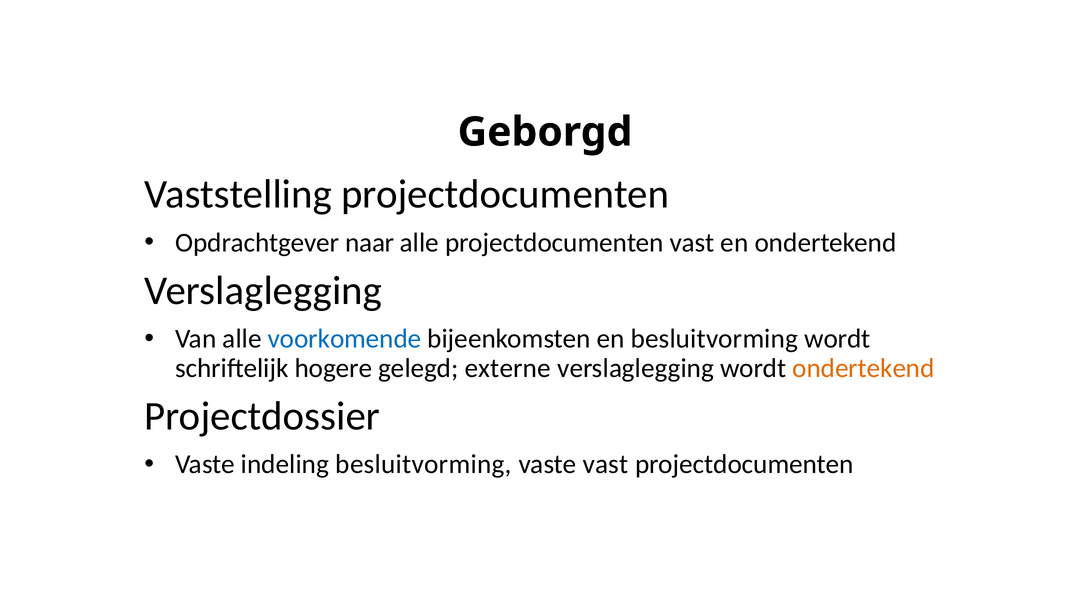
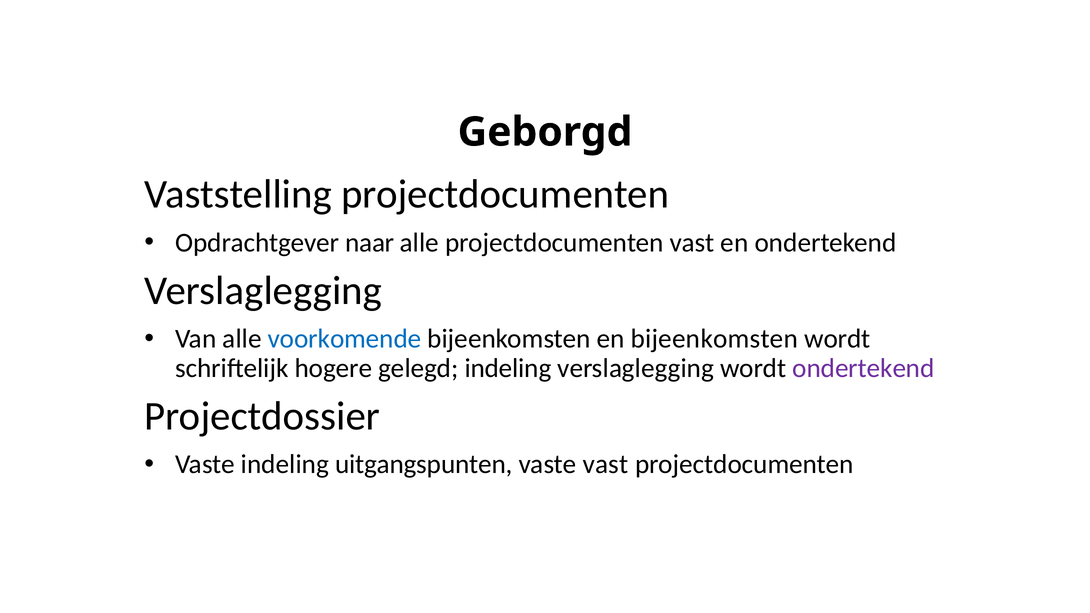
en besluitvorming: besluitvorming -> bijeenkomsten
gelegd externe: externe -> indeling
ondertekend at (863, 368) colour: orange -> purple
indeling besluitvorming: besluitvorming -> uitgangspunten
